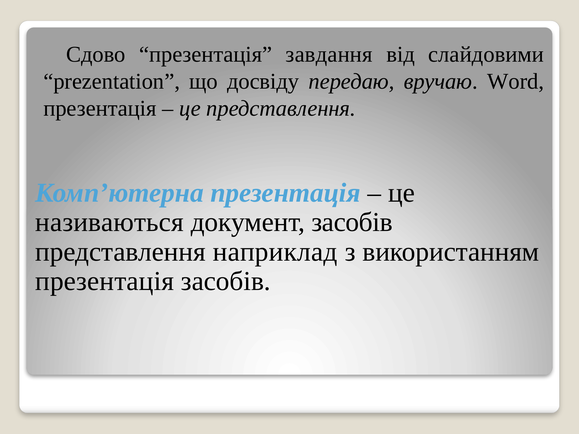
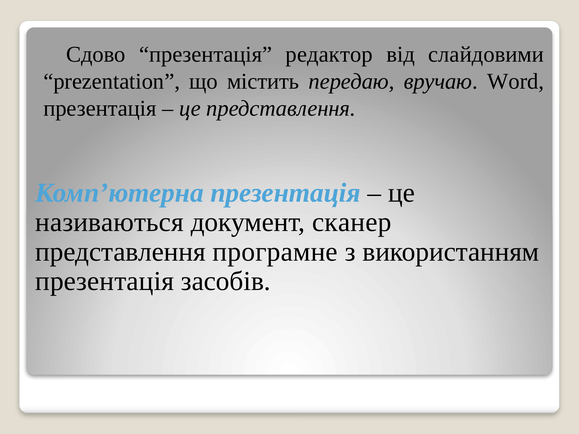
завдання: завдання -> редактор
досвіду: досвіду -> містить
документ засобів: засобів -> сканер
наприклад: наприклад -> програмне
